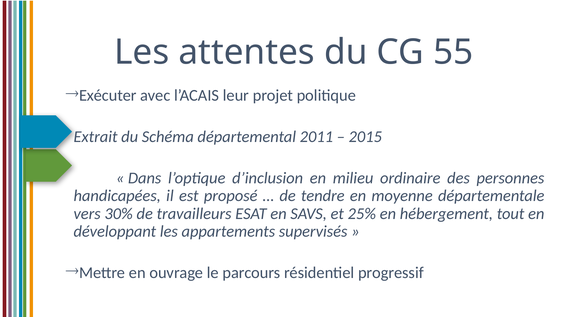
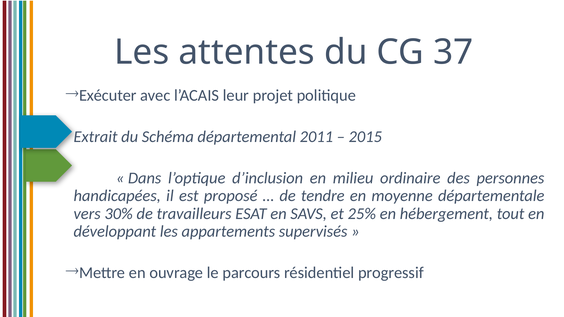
55: 55 -> 37
